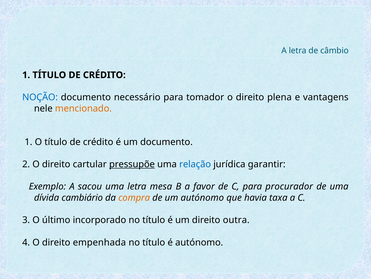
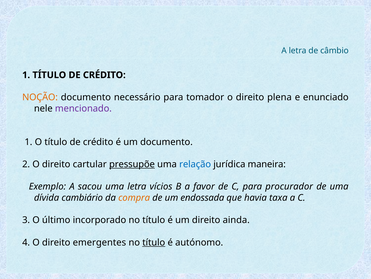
NOÇÃO colour: blue -> orange
vantagens: vantagens -> enunciado
mencionado colour: orange -> purple
garantir: garantir -> maneira
mesa: mesa -> vícios
um autónomo: autónomo -> endossada
outra: outra -> ainda
empenhada: empenhada -> emergentes
título at (154, 242) underline: none -> present
